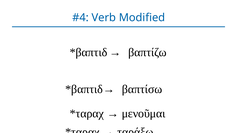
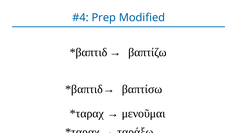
Verb: Verb -> Prep
